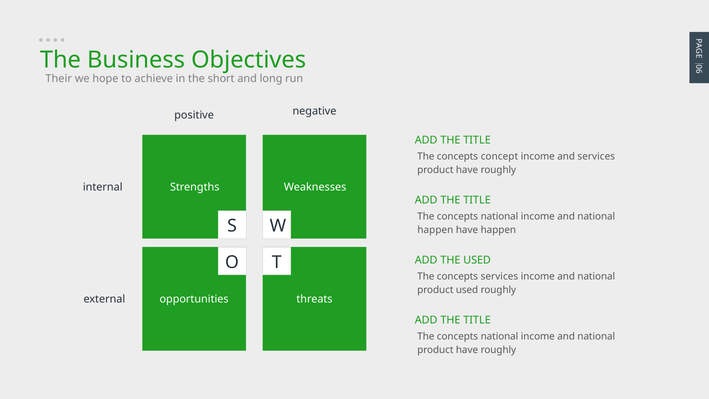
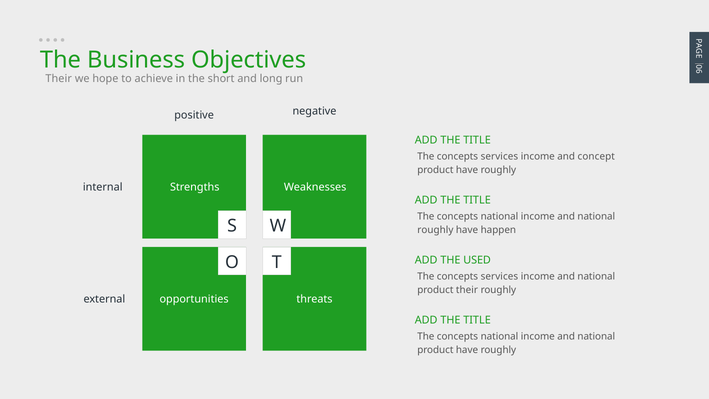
concept at (499, 157): concept -> services
and services: services -> concept
happen at (435, 230): happen -> roughly
product used: used -> their
